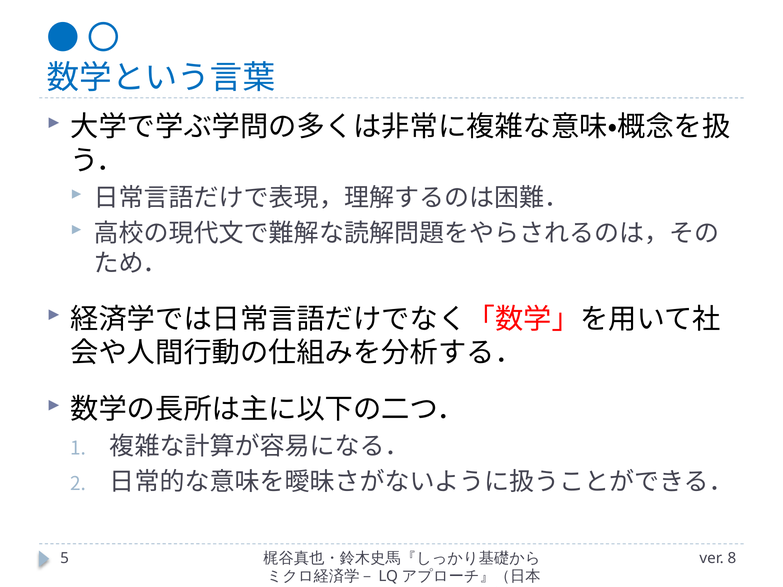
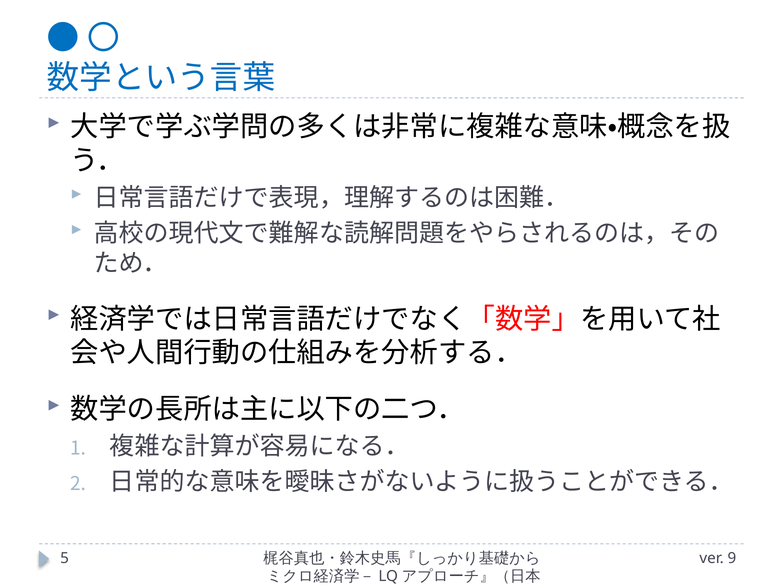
8: 8 -> 9
